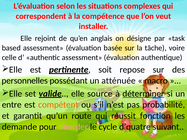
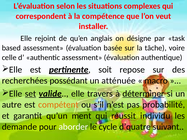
personnelles: personnelles -> recherchées
set underline: none -> present
source: source -> travers
entre: entre -> autre
route: route -> ment
fonction: fonction -> individu
aborder colour: pink -> white
